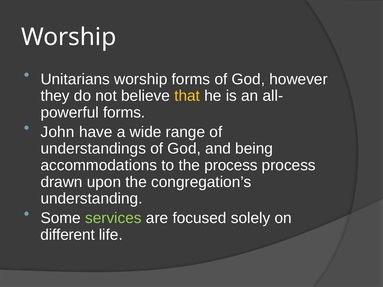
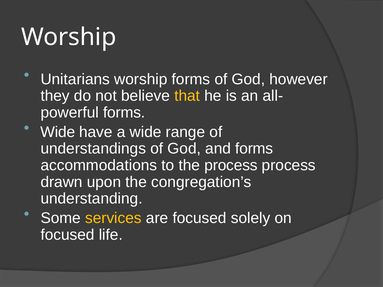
John at (58, 132): John -> Wide
and being: being -> forms
services colour: light green -> yellow
different at (68, 235): different -> focused
